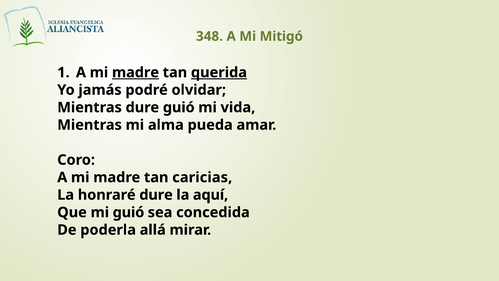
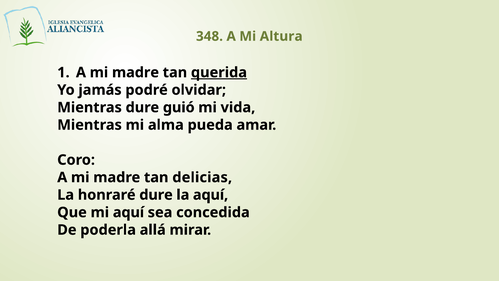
Mitigó: Mitigó -> Altura
madre at (136, 72) underline: present -> none
caricias: caricias -> delicias
mi guió: guió -> aquí
